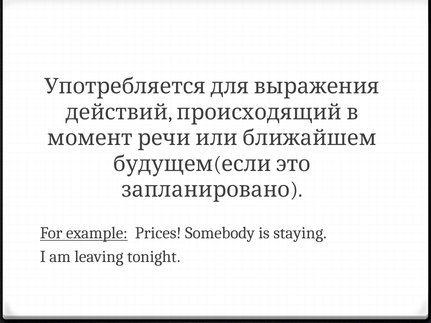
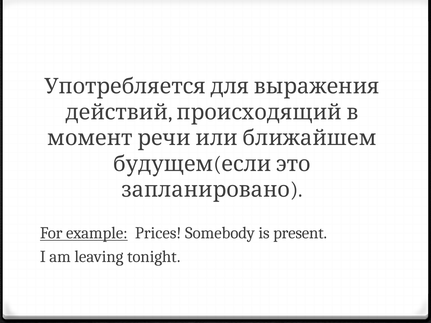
staying: staying -> present
